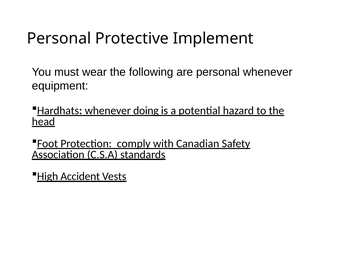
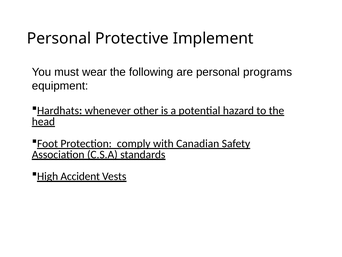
personal whenever: whenever -> programs
doing: doing -> other
